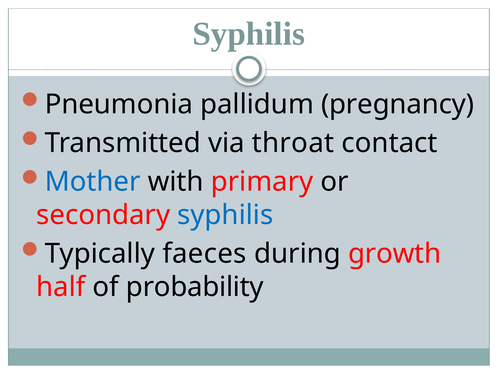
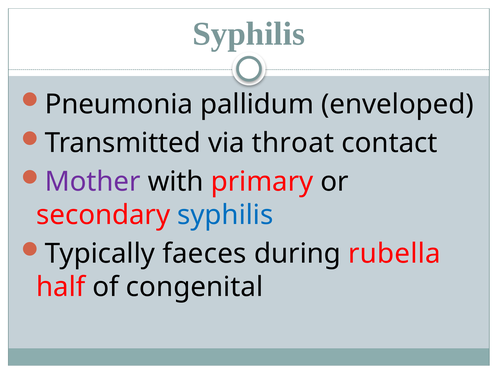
pregnancy: pregnancy -> enveloped
Mother colour: blue -> purple
growth: growth -> rubella
probability: probability -> congenital
